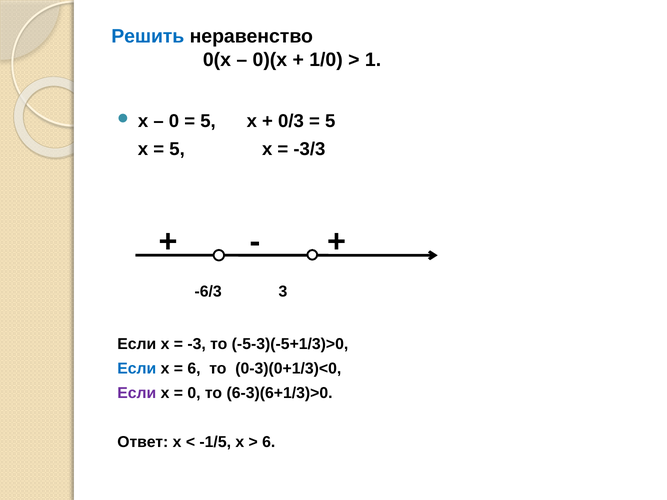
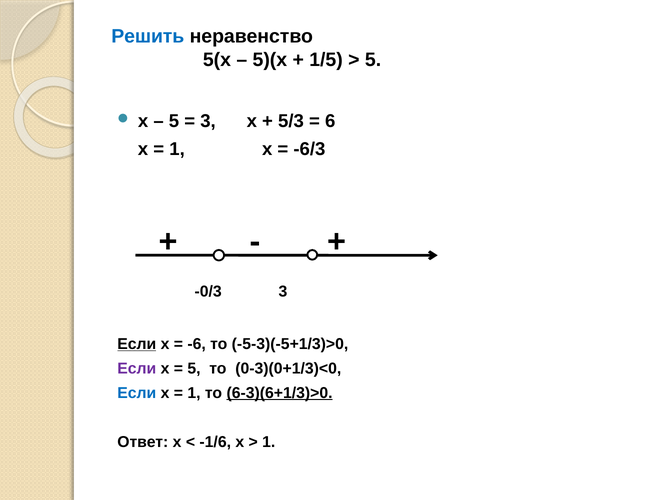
0(х: 0(х -> 5(х
0)(х: 0)(х -> 5)(х
1/0: 1/0 -> 1/5
1 at (373, 60): 1 -> 5
0 at (174, 121): 0 -> 5
5 at (208, 121): 5 -> 3
0/3: 0/3 -> 5/3
5 at (330, 121): 5 -> 6
5 at (177, 149): 5 -> 1
-3/3: -3/3 -> -6/3
-6/3: -6/3 -> -0/3
Если at (137, 344) underline: none -> present
-3: -3 -> -6
Если at (137, 369) colour: blue -> purple
6 at (194, 369): 6 -> 5
Если at (137, 393) colour: purple -> blue
0 at (194, 393): 0 -> 1
6-3)(6+1/3)>0 underline: none -> present
-1/5: -1/5 -> -1/6
6 at (269, 442): 6 -> 1
